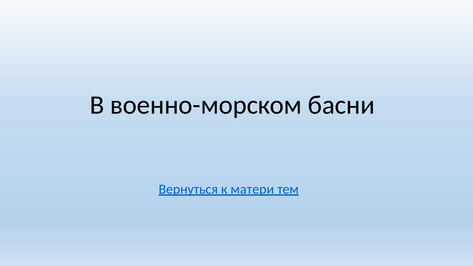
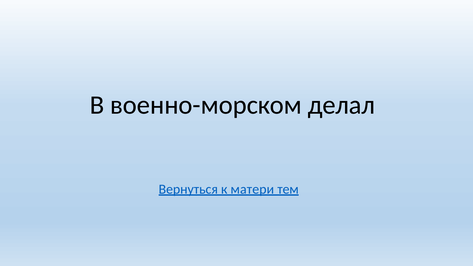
басни: басни -> делал
